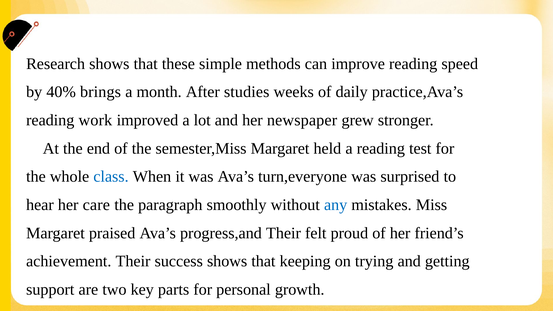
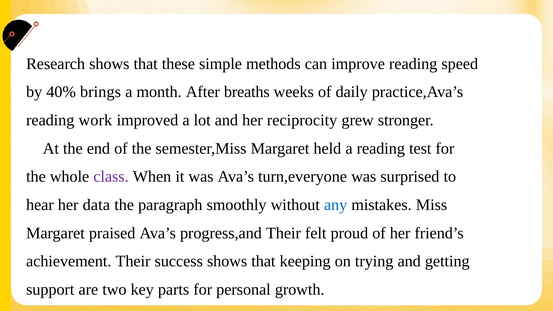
studies: studies -> breaths
newspaper: newspaper -> reciprocity
class colour: blue -> purple
care: care -> data
